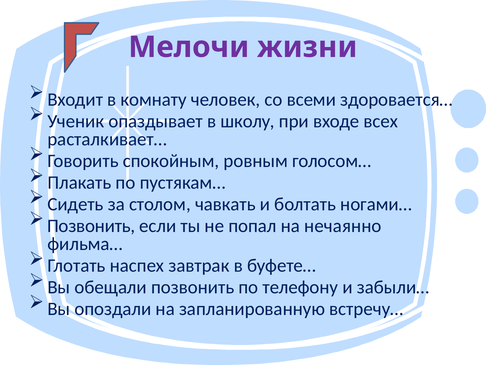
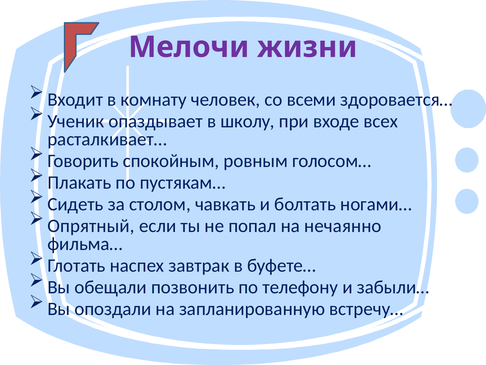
Позвонить at (91, 226): Позвонить -> Опрятный
